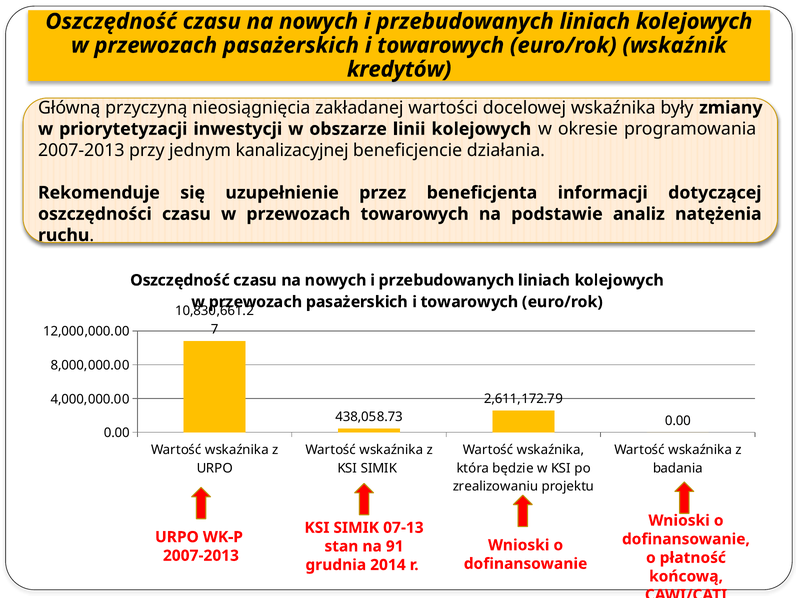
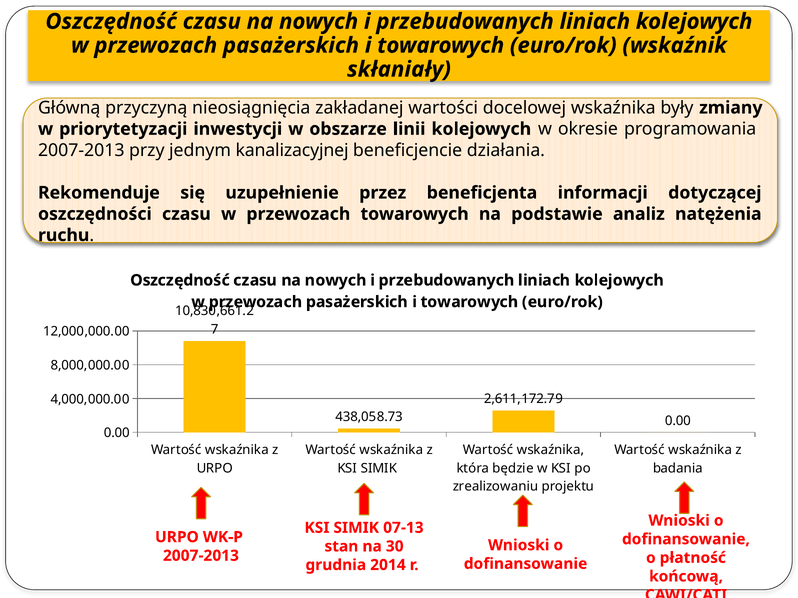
kredytów: kredytów -> skłaniały
91: 91 -> 30
